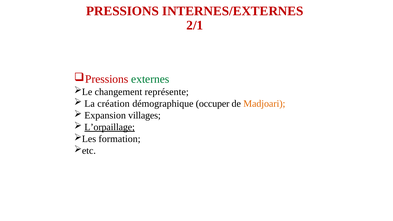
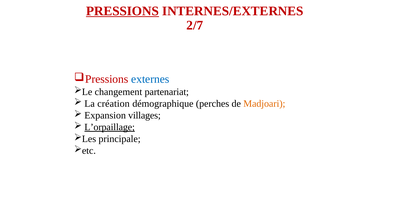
PRESSIONS underline: none -> present
2/1: 2/1 -> 2/7
externes colour: green -> blue
représente: représente -> partenariat
occuper: occuper -> perches
formation: formation -> principale
